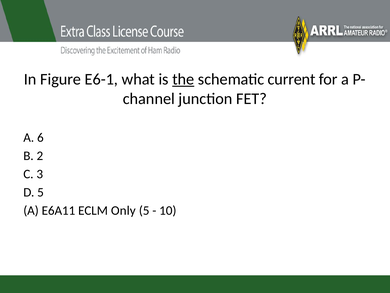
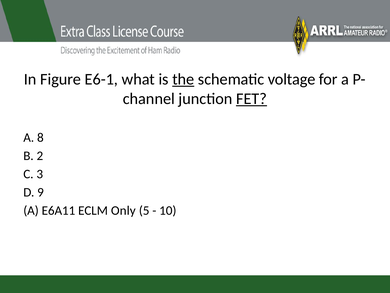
current: current -> voltage
FET underline: none -> present
6: 6 -> 8
D 5: 5 -> 9
